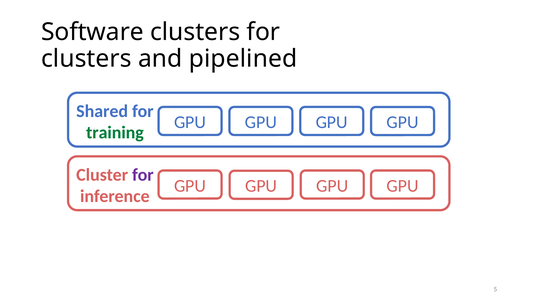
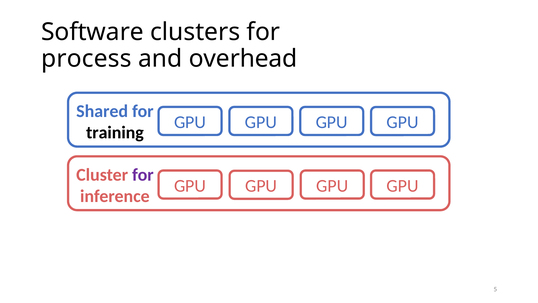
clusters at (86, 59): clusters -> process
pipelined: pipelined -> overhead
training colour: green -> black
